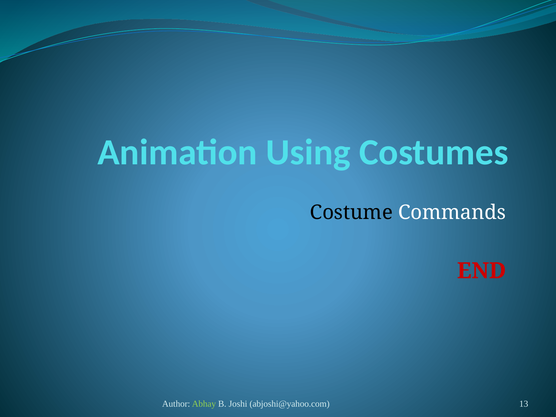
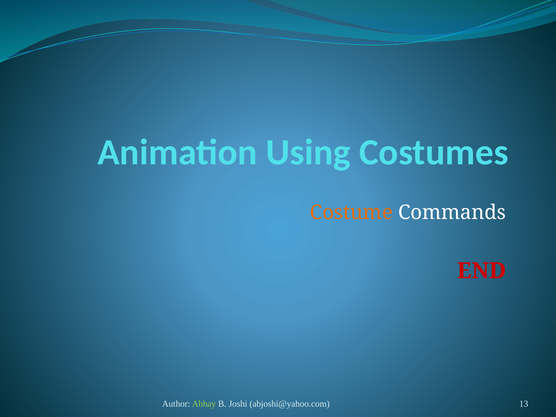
Costume colour: black -> orange
